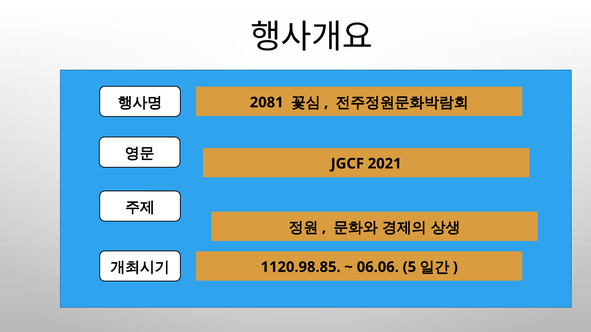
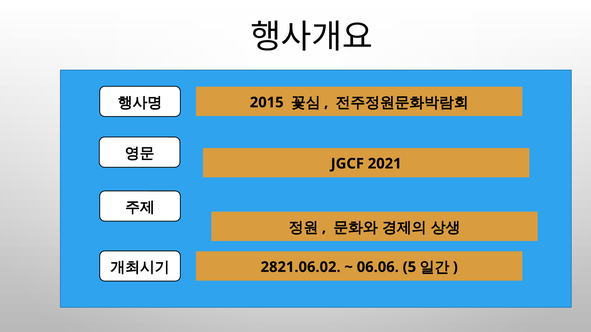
2081: 2081 -> 2015
1120.98.85: 1120.98.85 -> 2821.06.02
